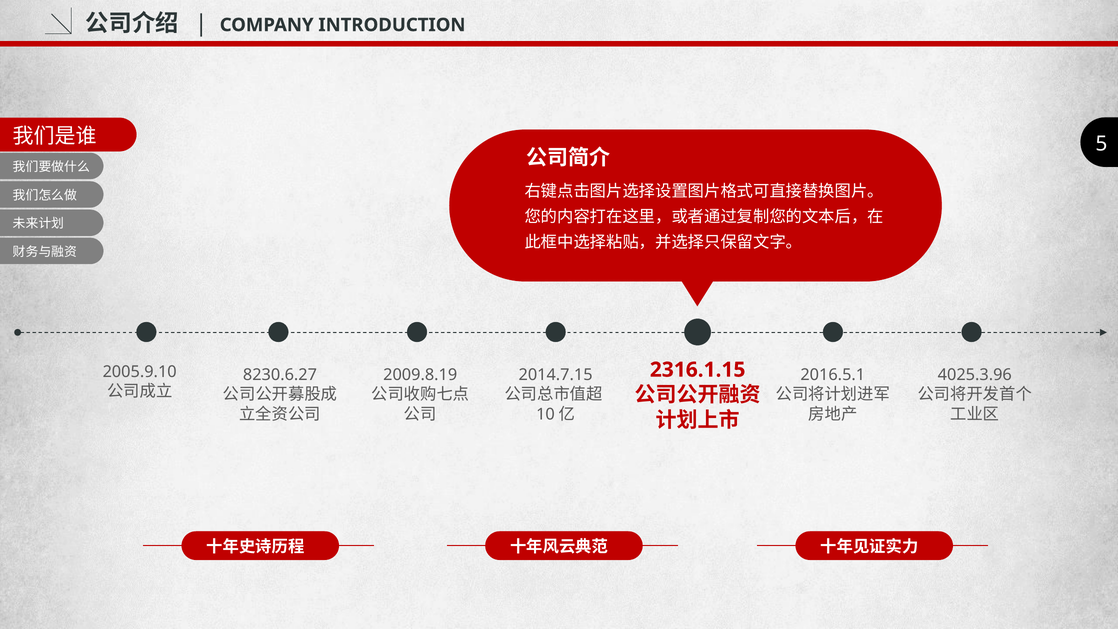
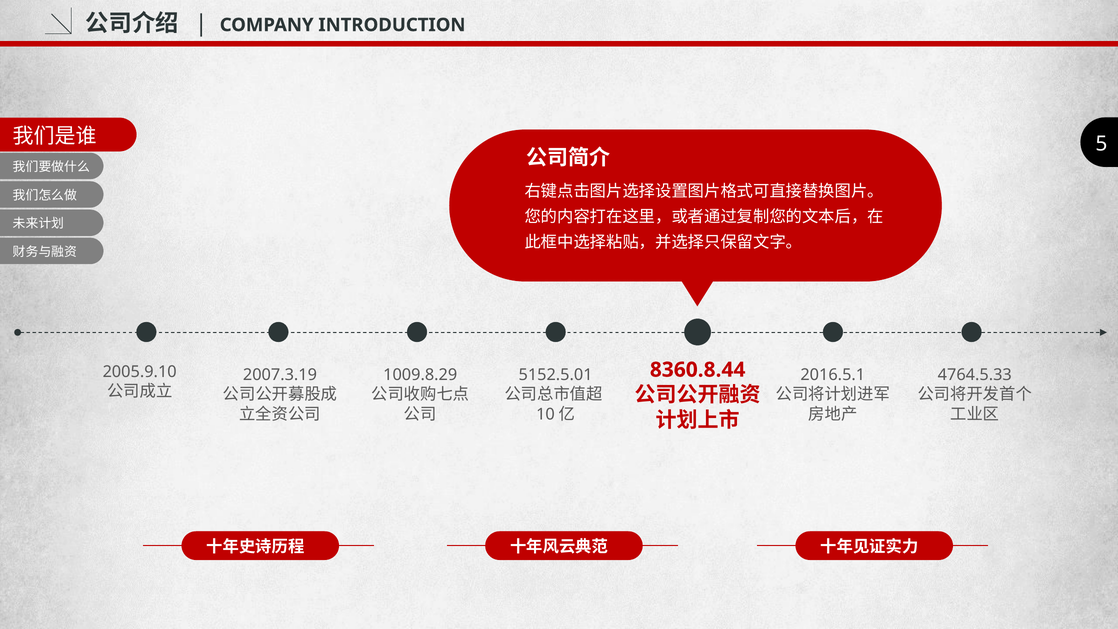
2316.1.15: 2316.1.15 -> 8360.8.44
8230.6.27: 8230.6.27 -> 2007.3.19
2009.8.19: 2009.8.19 -> 1009.8.29
2014.7.15: 2014.7.15 -> 5152.5.01
4025.3.96: 4025.3.96 -> 4764.5.33
